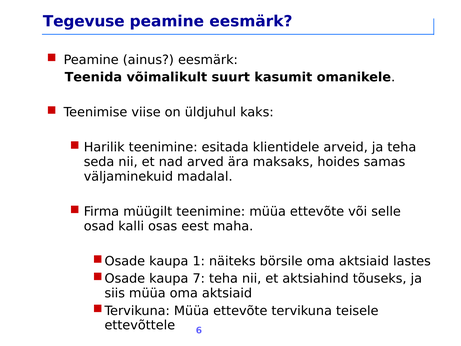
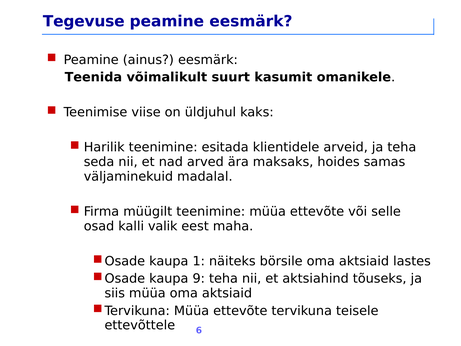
osas: osas -> valik
7: 7 -> 9
